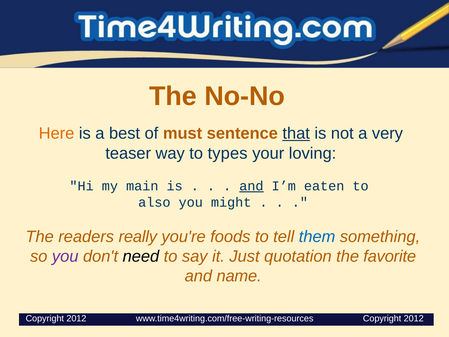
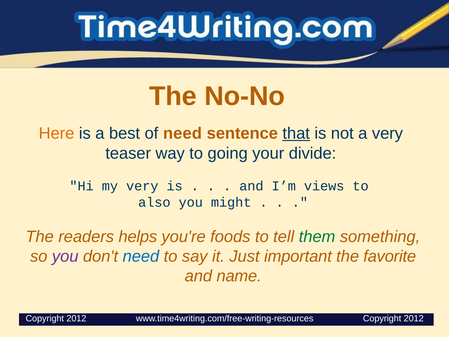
of must: must -> need
types: types -> going
loving: loving -> divide
my main: main -> very
and at (251, 186) underline: present -> none
eaten: eaten -> views
really: really -> helps
them colour: blue -> green
need at (141, 256) colour: black -> blue
quotation: quotation -> important
